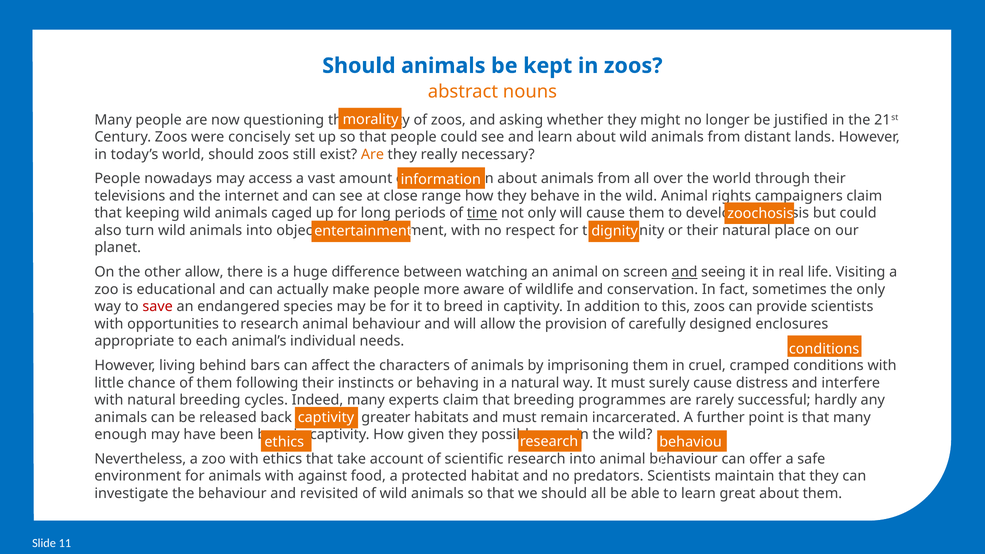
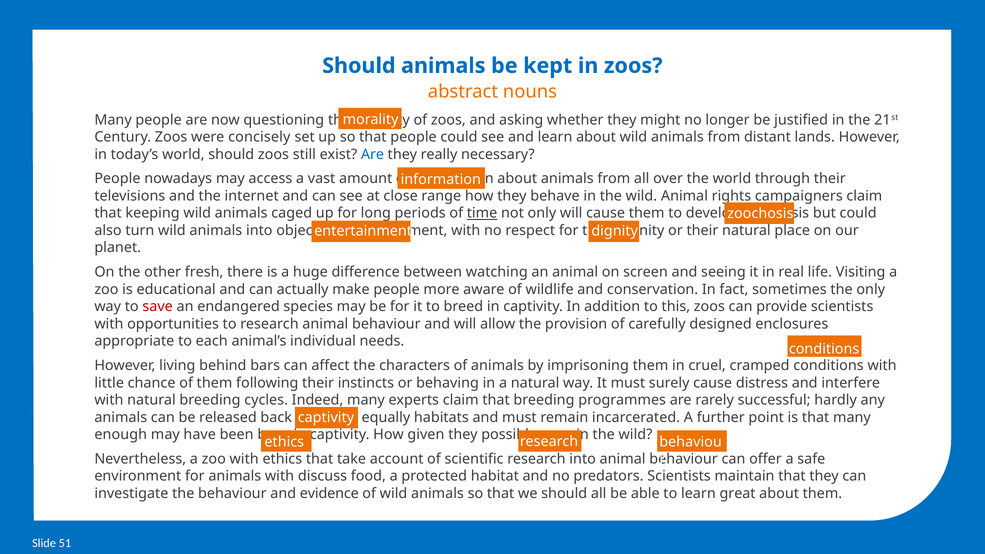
Are at (372, 154) colour: orange -> blue
other allow: allow -> fresh
and at (684, 272) underline: present -> none
greater: greater -> equally
against: against -> discuss
revisited: revisited -> evidence
11: 11 -> 51
